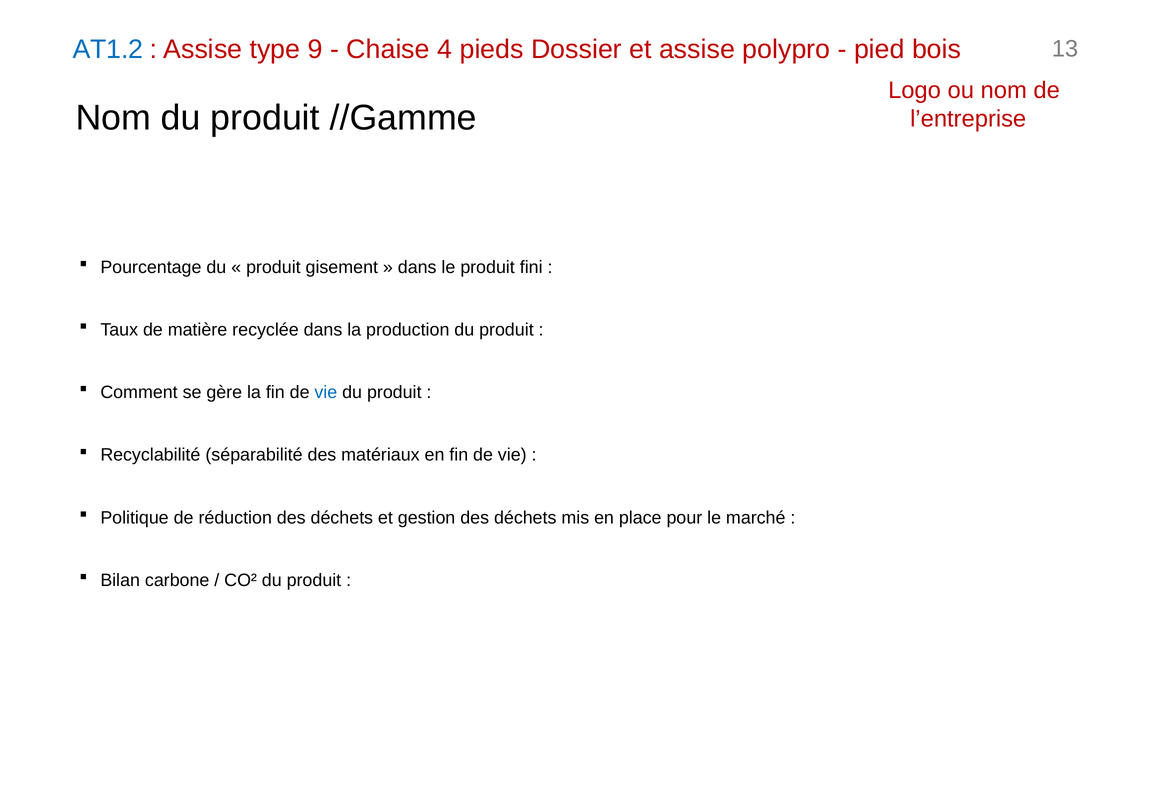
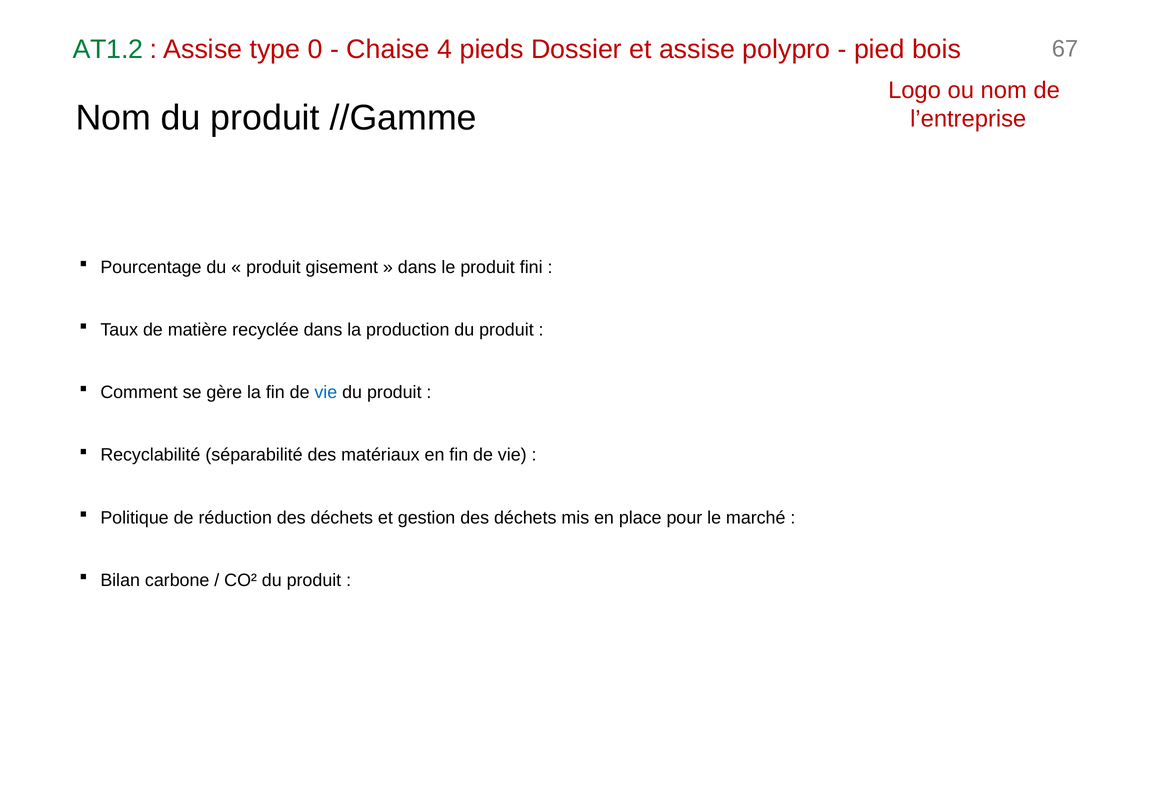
AT1.2 colour: blue -> green
9: 9 -> 0
13: 13 -> 67
